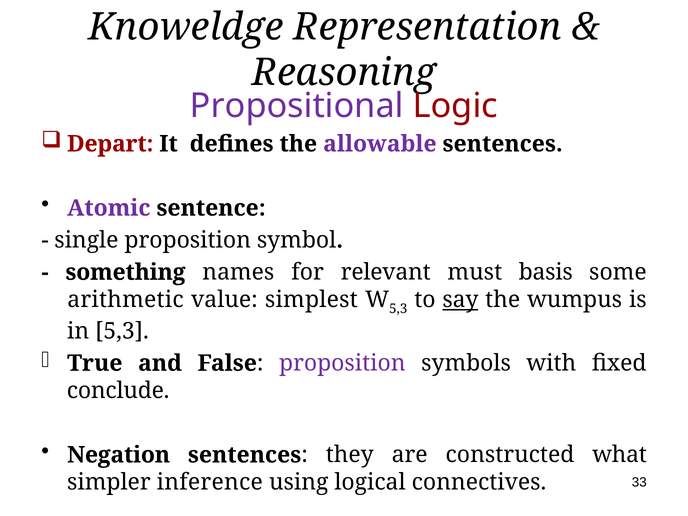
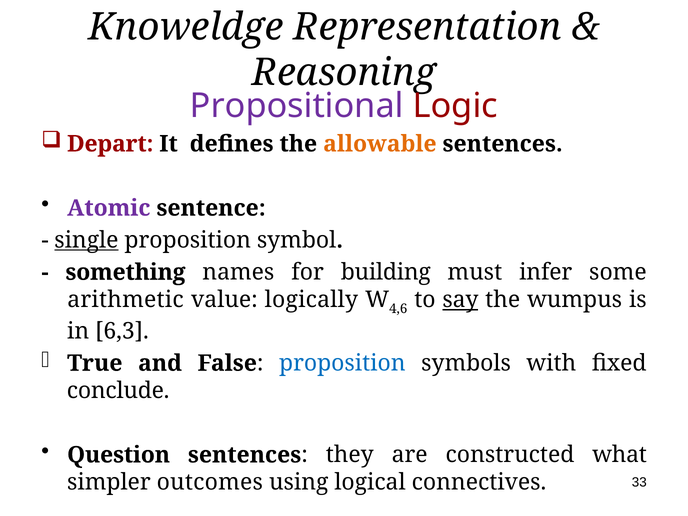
allowable colour: purple -> orange
single underline: none -> present
relevant: relevant -> building
basis: basis -> infer
simplest: simplest -> logically
5,3 at (398, 309): 5,3 -> 4,6
in 5,3: 5,3 -> 6,3
proposition at (342, 363) colour: purple -> blue
Negation: Negation -> Question
inference: inference -> outcomes
